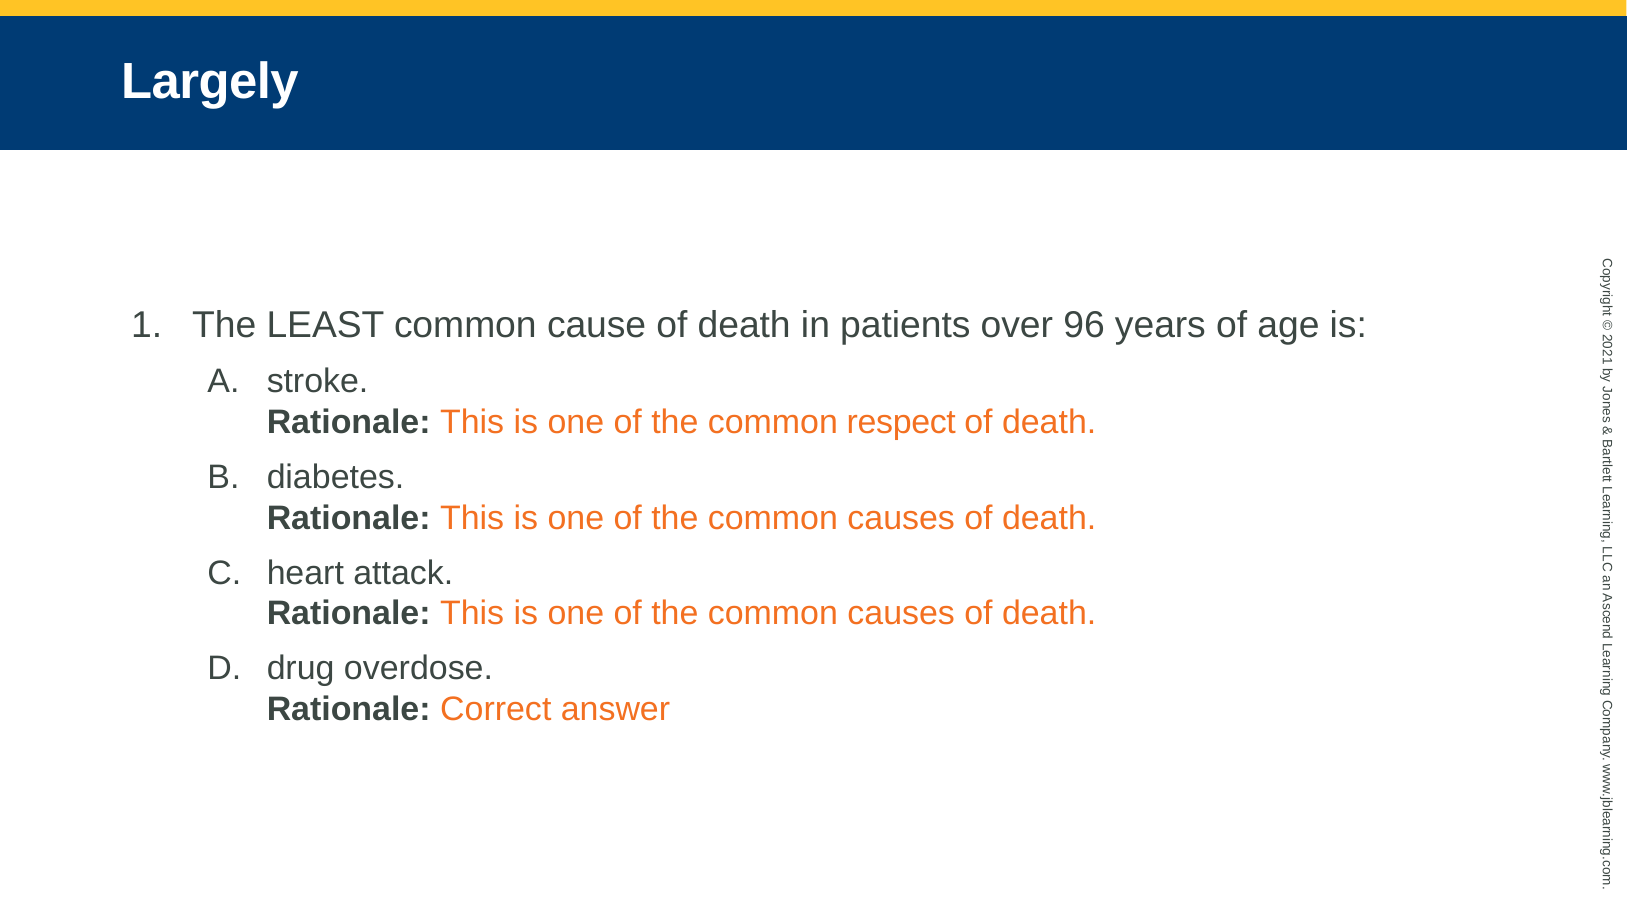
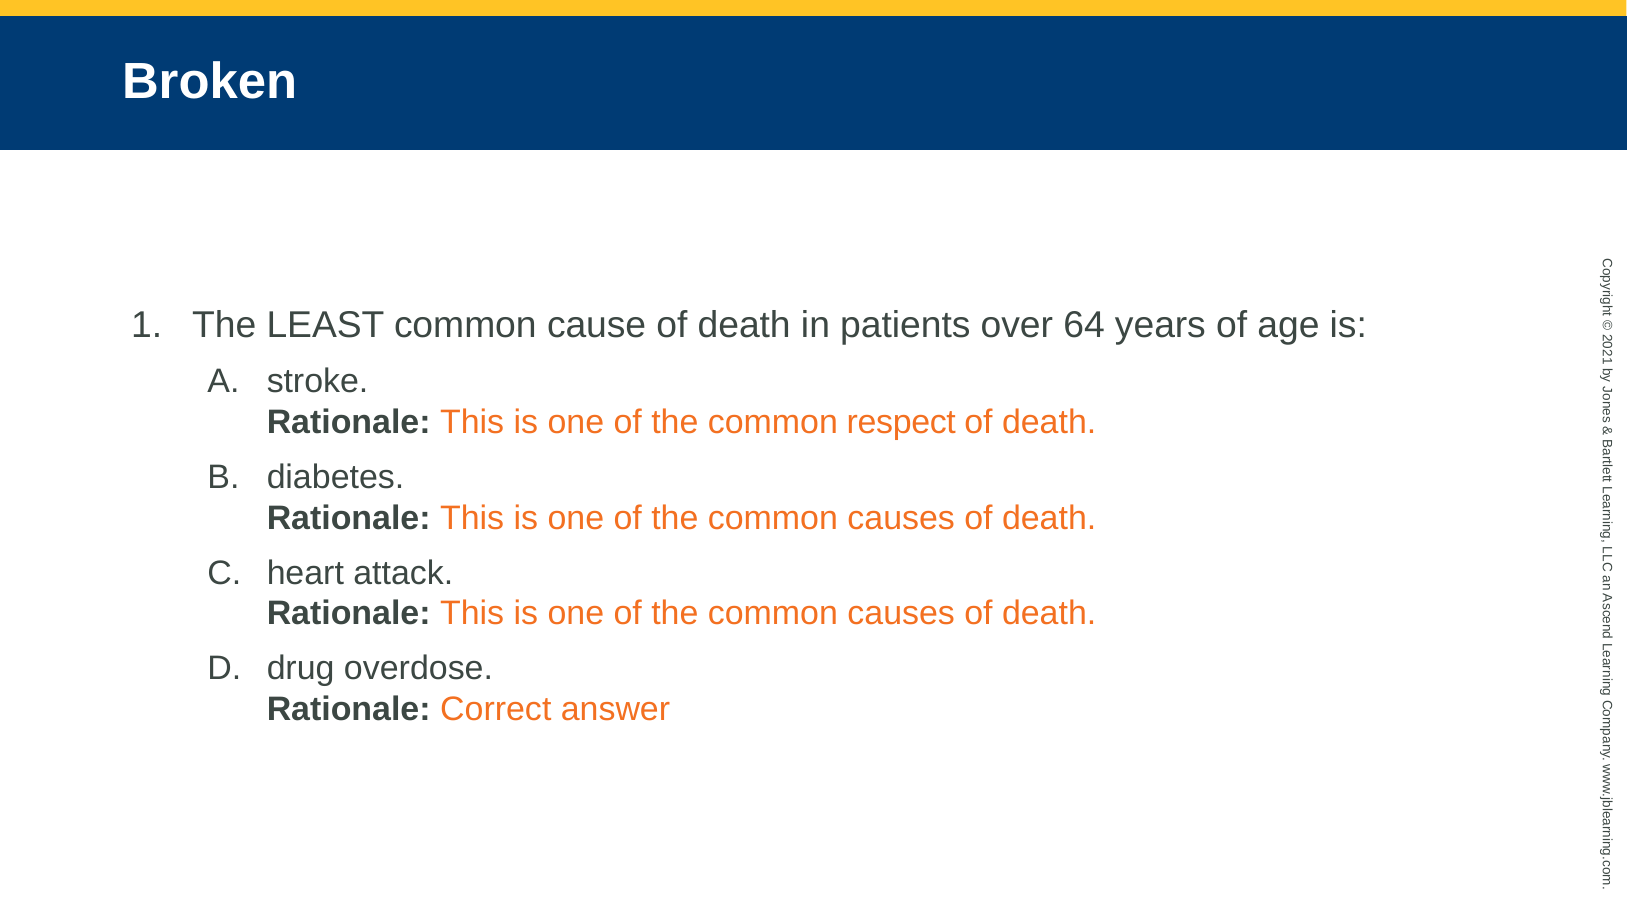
Largely: Largely -> Broken
96: 96 -> 64
